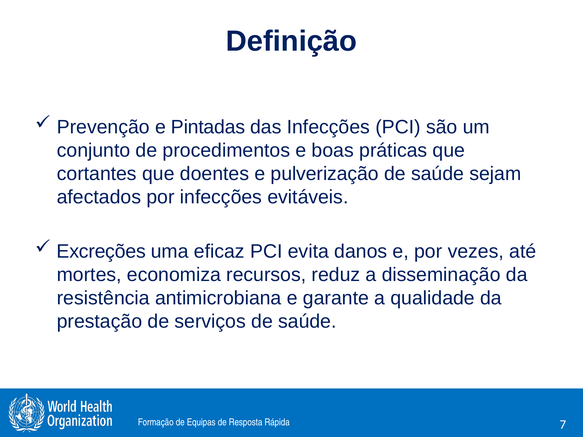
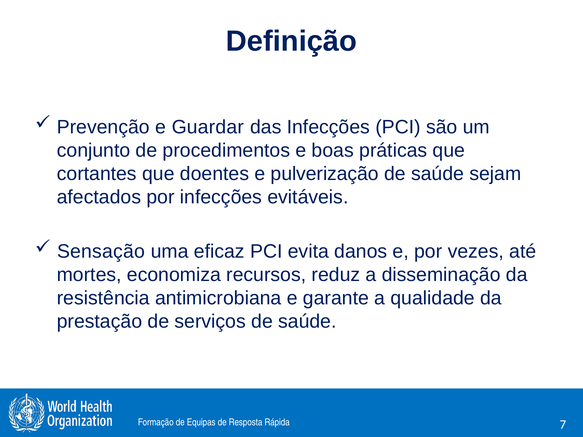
Pintadas: Pintadas -> Guardar
Excreções: Excreções -> Sensação
